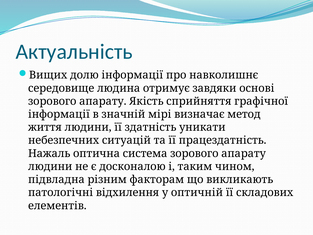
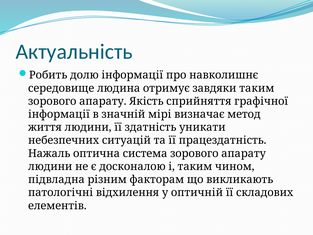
Вищих: Вищих -> Робить
завдяки основі: основі -> таким
